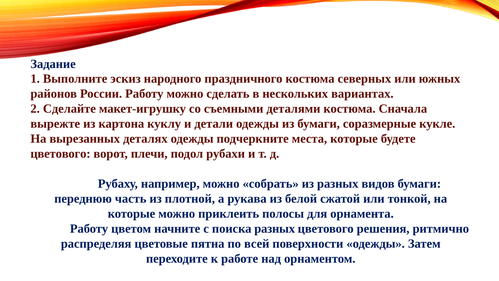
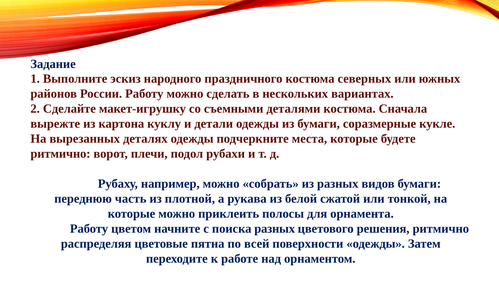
цветового at (60, 154): цветового -> ритмично
